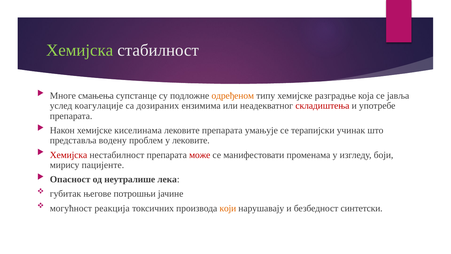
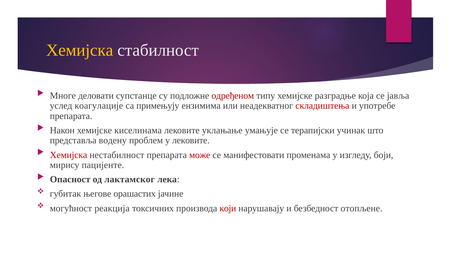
Хемијска at (80, 50) colour: light green -> yellow
смањења: смањења -> деловати
одређеном colour: orange -> red
дозираних: дозираних -> примењују
лековите препарата: препарата -> уклањање
неутралише: неутралише -> лактамског
потрошњи: потрошњи -> орашастих
који colour: orange -> red
синтетски: синтетски -> отопљене
